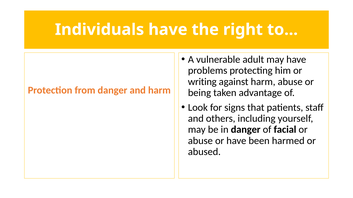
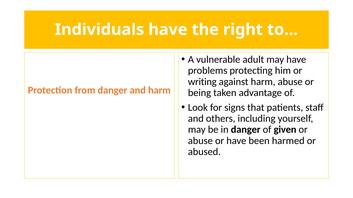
facial: facial -> given
